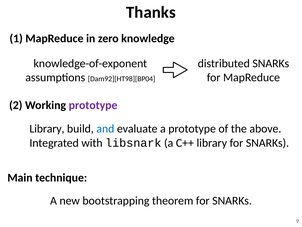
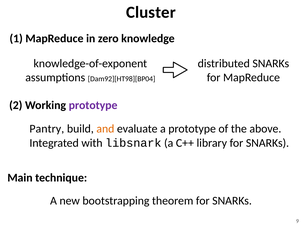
Thanks: Thanks -> Cluster
Library at (47, 129): Library -> Pantry
and colour: blue -> orange
